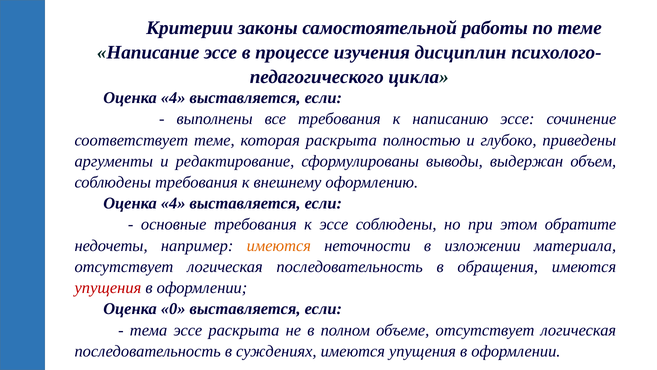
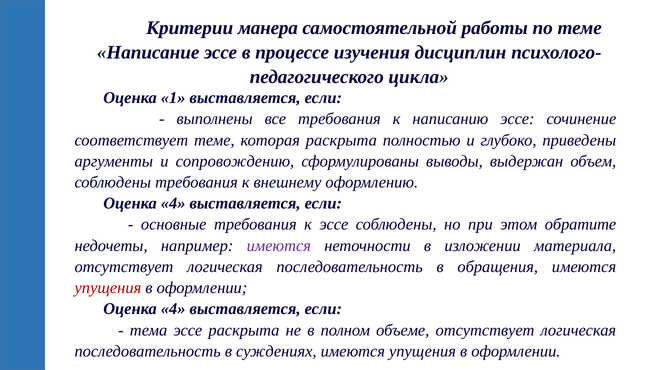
законы: законы -> манера
4 at (173, 98): 4 -> 1
редактирование: редактирование -> сопровождению
имеются at (279, 245) colour: orange -> purple
0 at (173, 309): 0 -> 4
